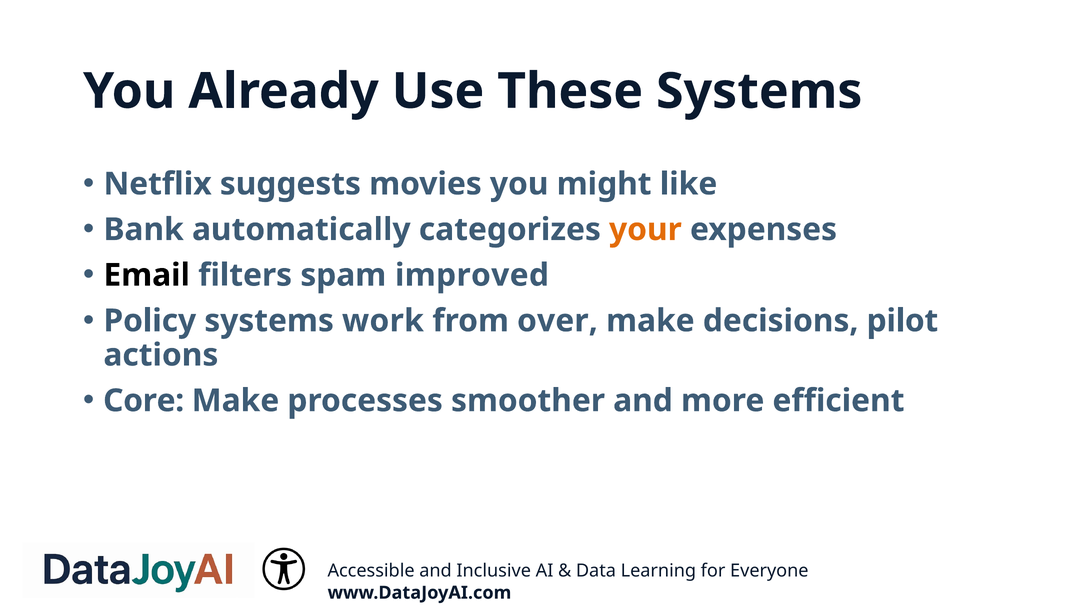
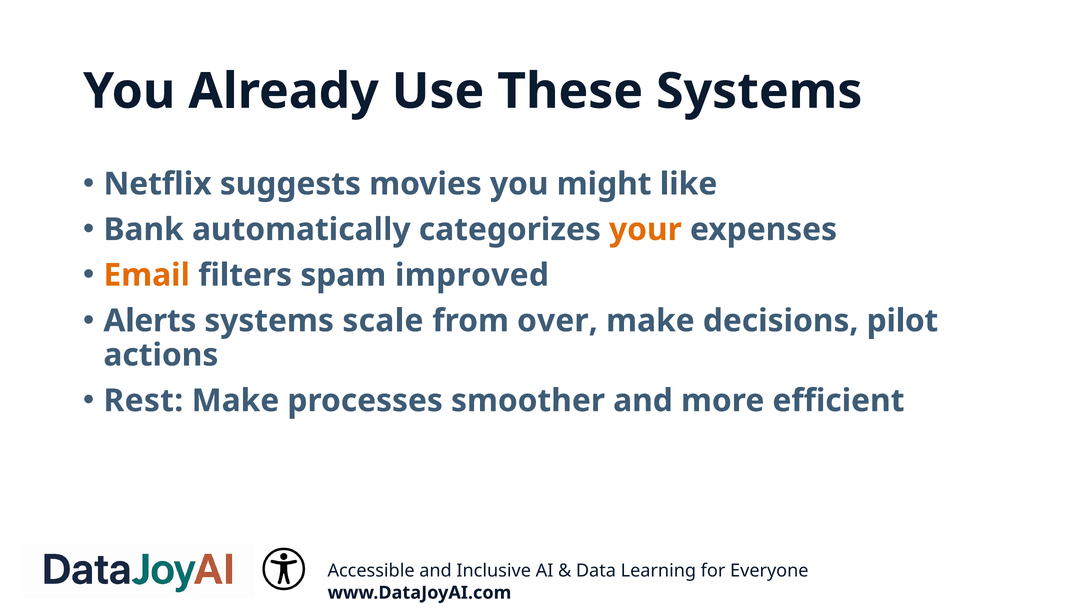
Email colour: black -> orange
Policy: Policy -> Alerts
work: work -> scale
Core: Core -> Rest
